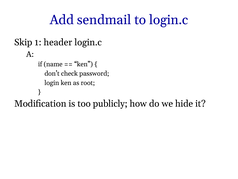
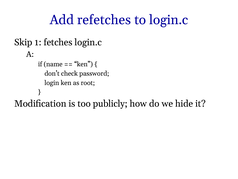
sendmail: sendmail -> refetches
header: header -> fetches
